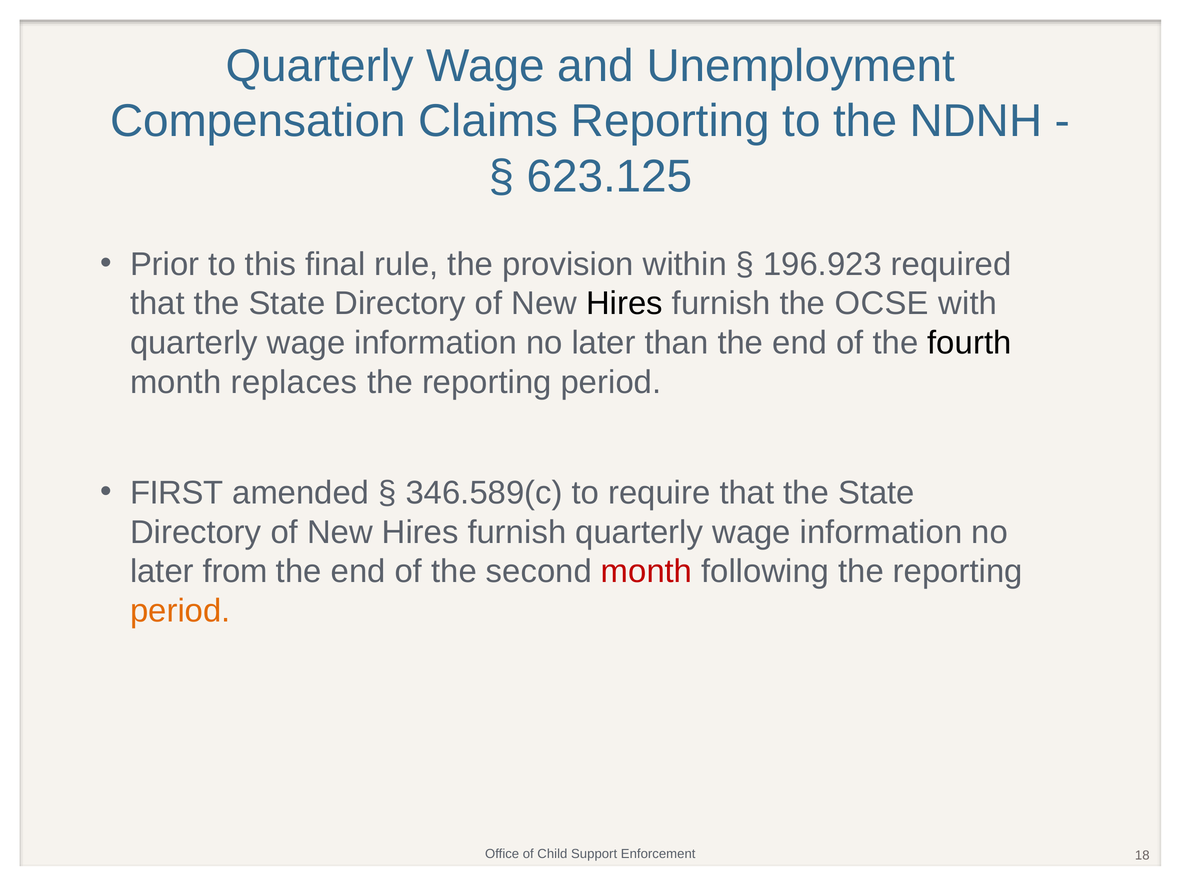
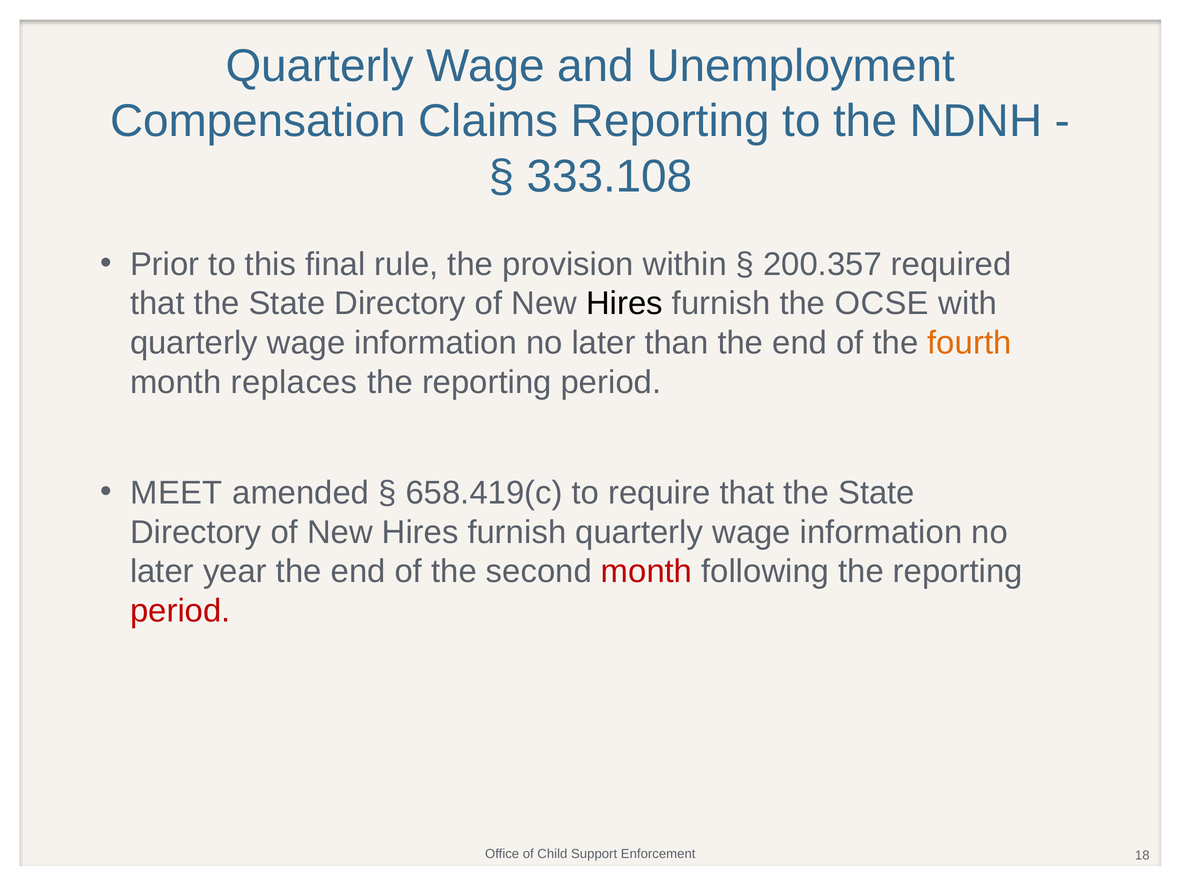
623.125: 623.125 -> 333.108
196.923: 196.923 -> 200.357
fourth colour: black -> orange
FIRST: FIRST -> MEET
346.589(c: 346.589(c -> 658.419(c
from: from -> year
period at (180, 611) colour: orange -> red
